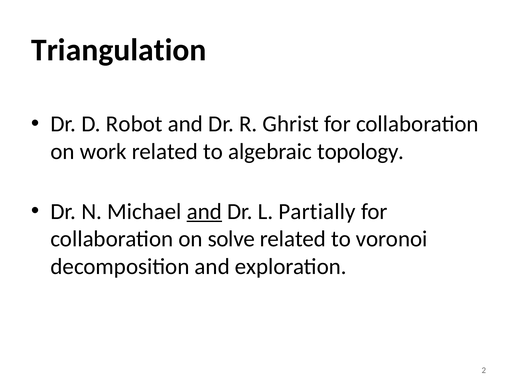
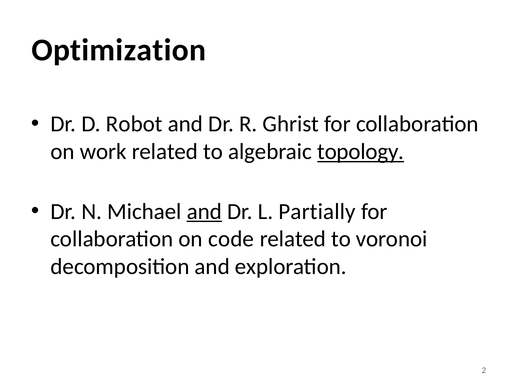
Triangulation: Triangulation -> Optimization
topology underline: none -> present
solve: solve -> code
